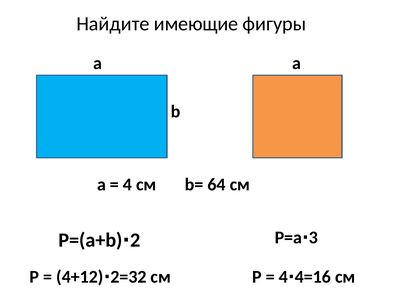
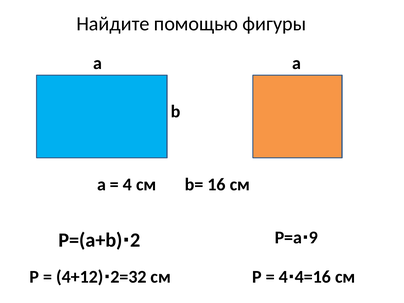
имеющие: имеющие -> помощью
64: 64 -> 16
3: 3 -> 9
